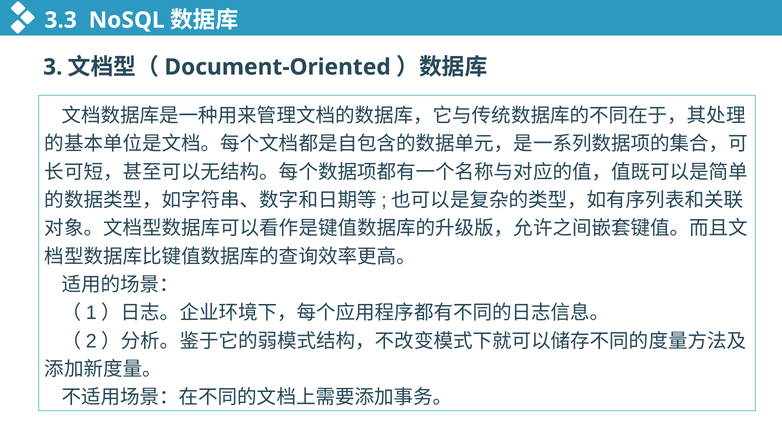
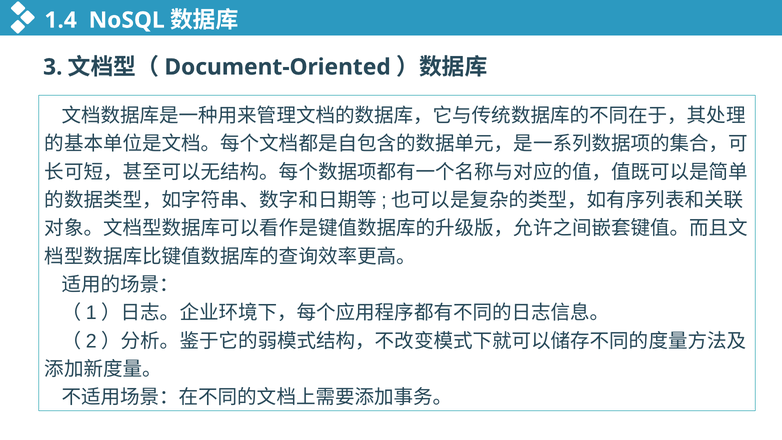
3.3: 3.3 -> 1.4
